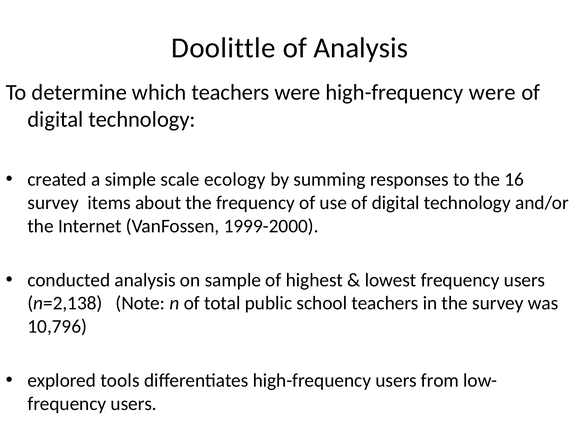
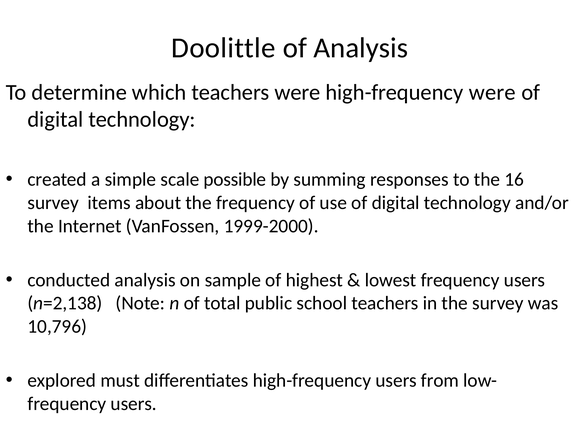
ecology: ecology -> possible
tools: tools -> must
